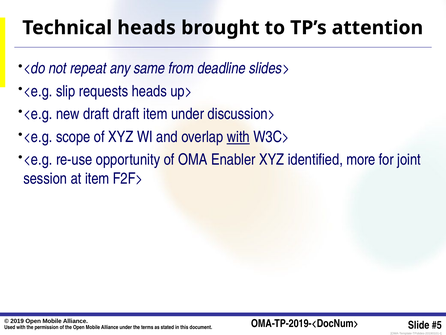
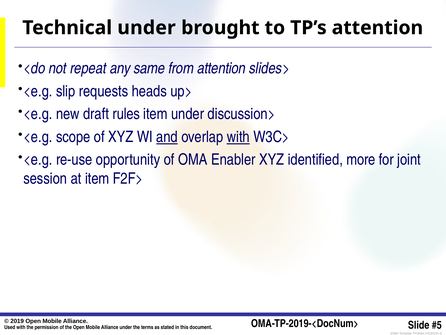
Technical heads: heads -> under
from deadline: deadline -> attention
draft draft: draft -> rules
and underline: none -> present
